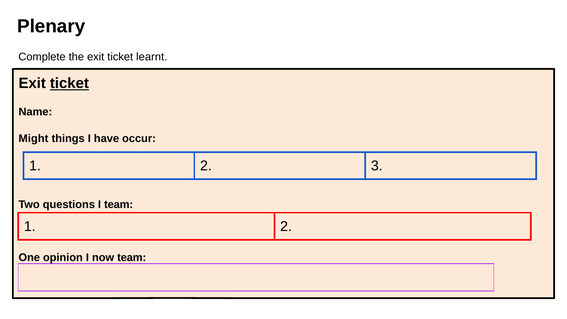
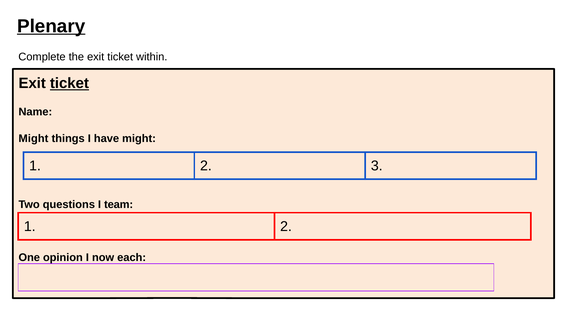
Plenary underline: none -> present
learnt: learnt -> within
have occur: occur -> might
now team: team -> each
